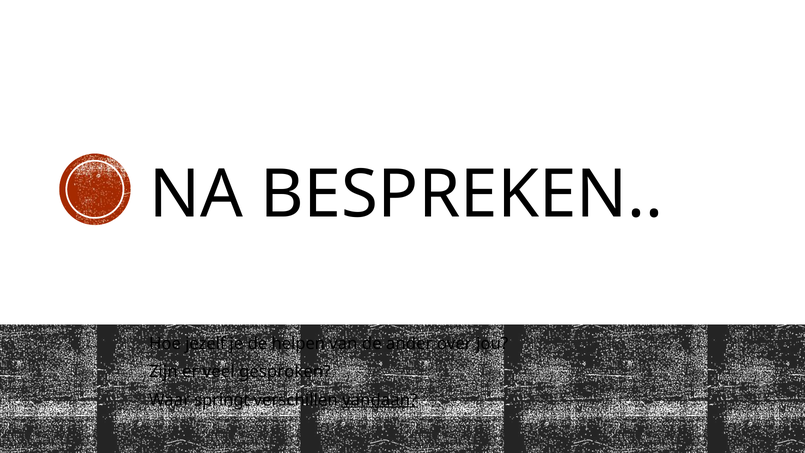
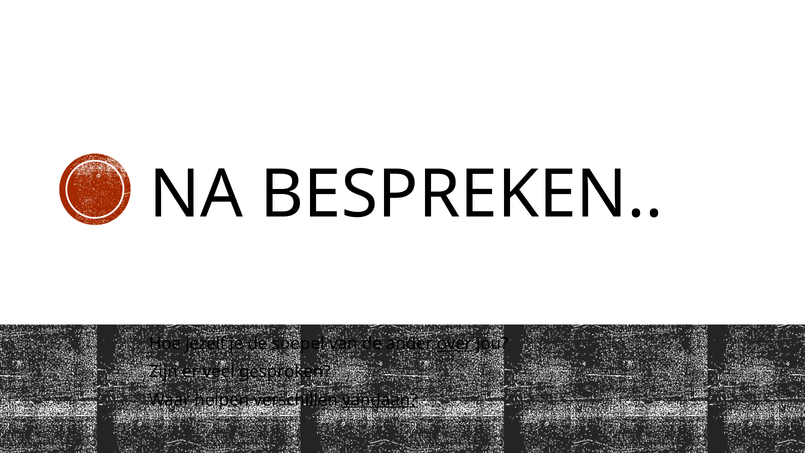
helpen: helpen -> soepel
over underline: none -> present
springt: springt -> helpen
